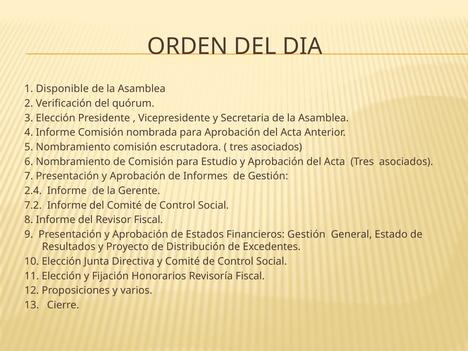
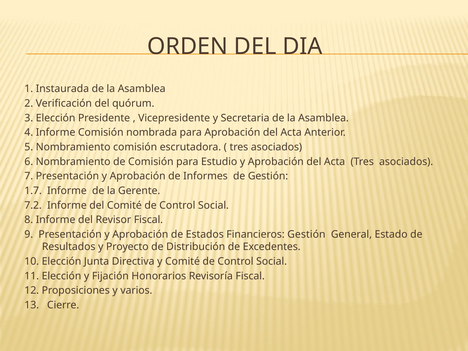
Disponible: Disponible -> Instaurada
2.4: 2.4 -> 1.7
